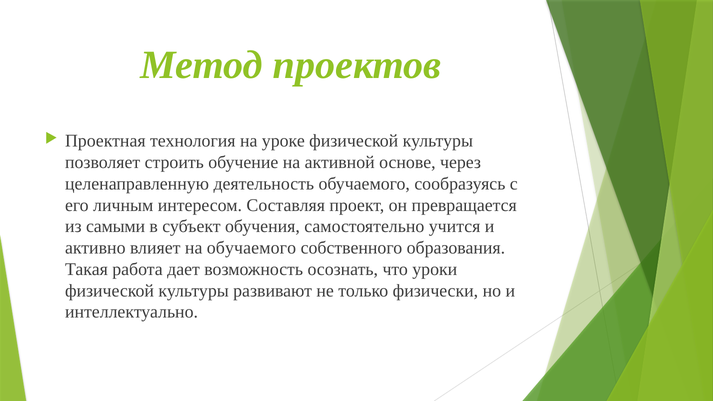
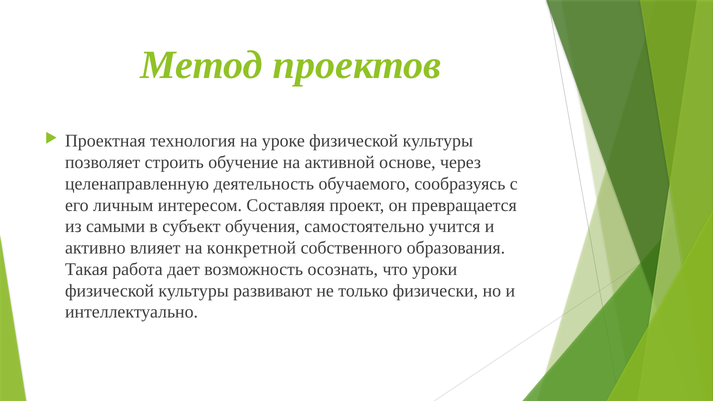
на обучаемого: обучаемого -> конкретной
